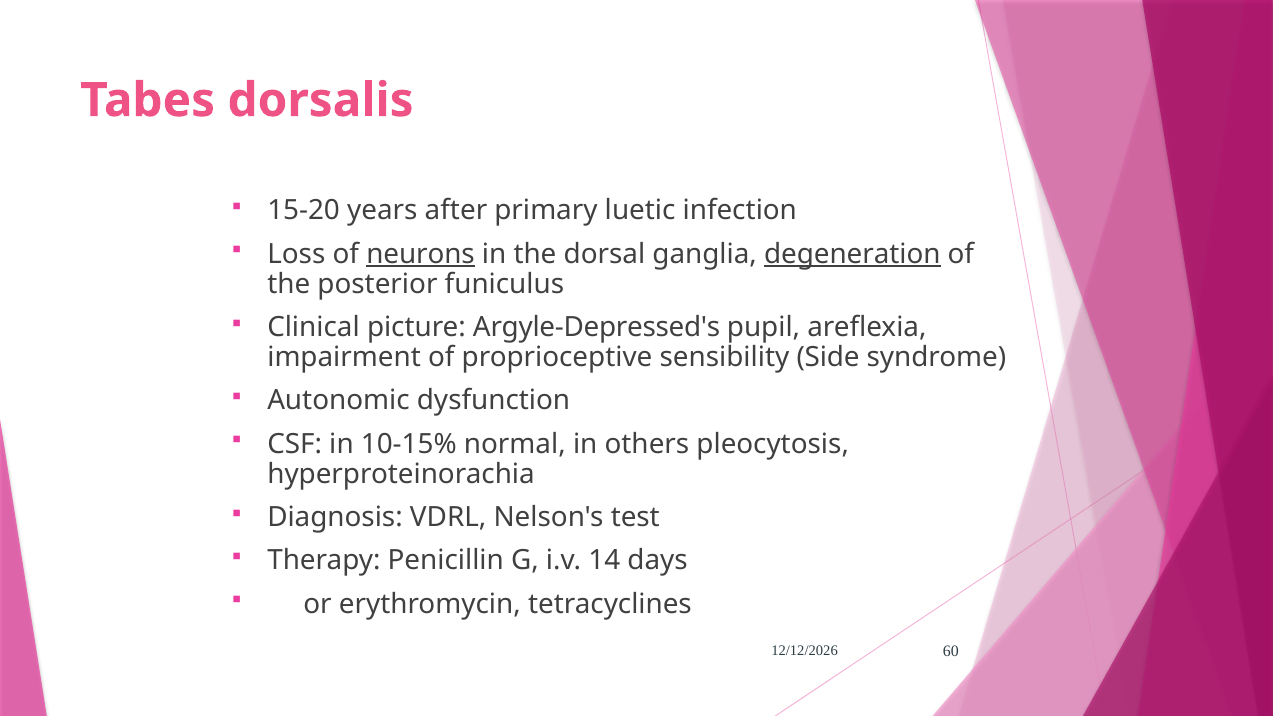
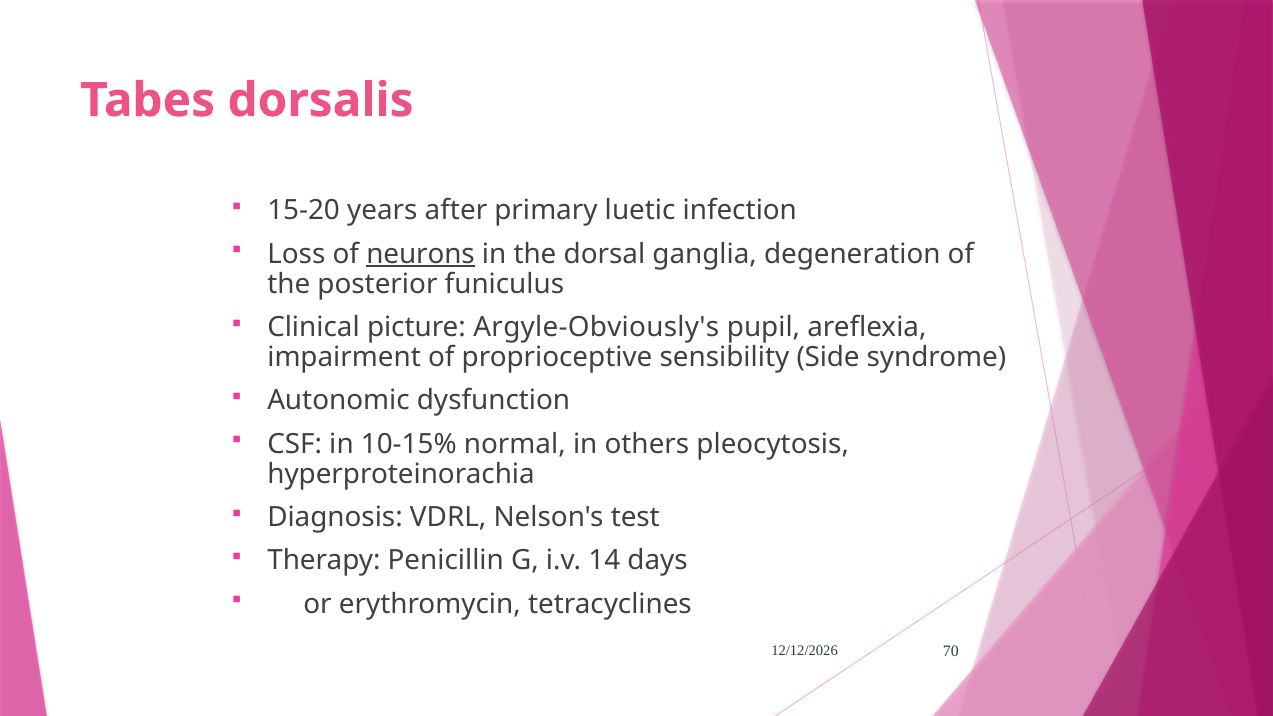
degeneration underline: present -> none
Argyle-Depressed's: Argyle-Depressed's -> Argyle-Obviously's
60: 60 -> 70
